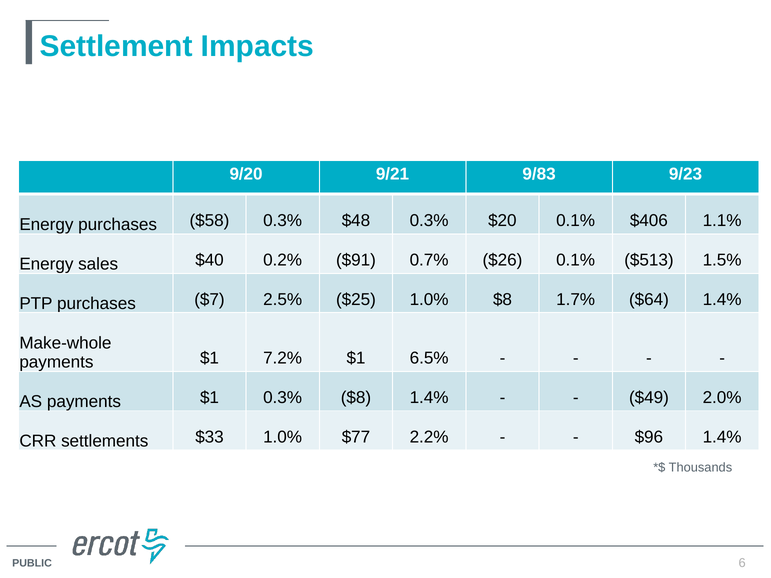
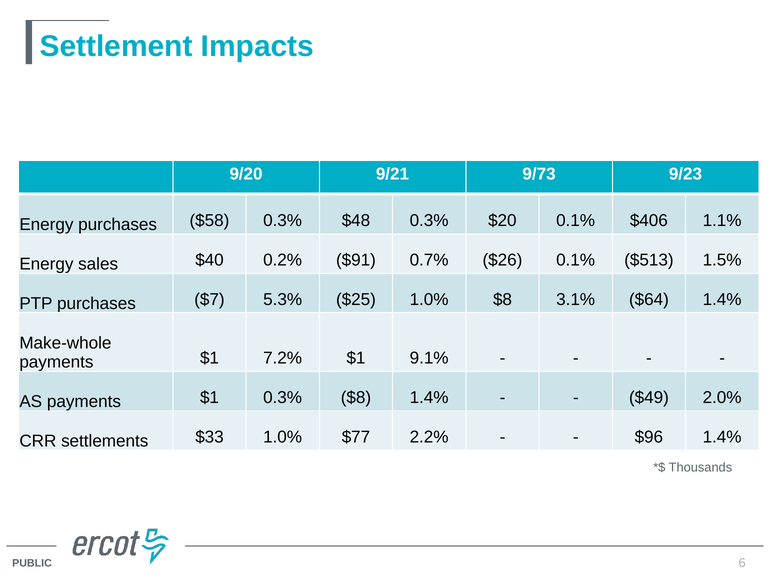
9/83: 9/83 -> 9/73
2.5%: 2.5% -> 5.3%
1.7%: 1.7% -> 3.1%
6.5%: 6.5% -> 9.1%
